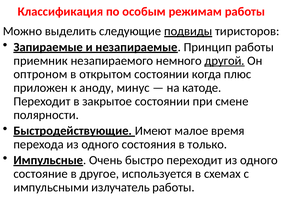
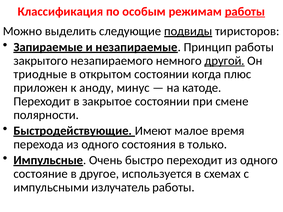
работы at (245, 12) underline: none -> present
приемник: приемник -> закрытого
оптроном: оптроном -> триодные
